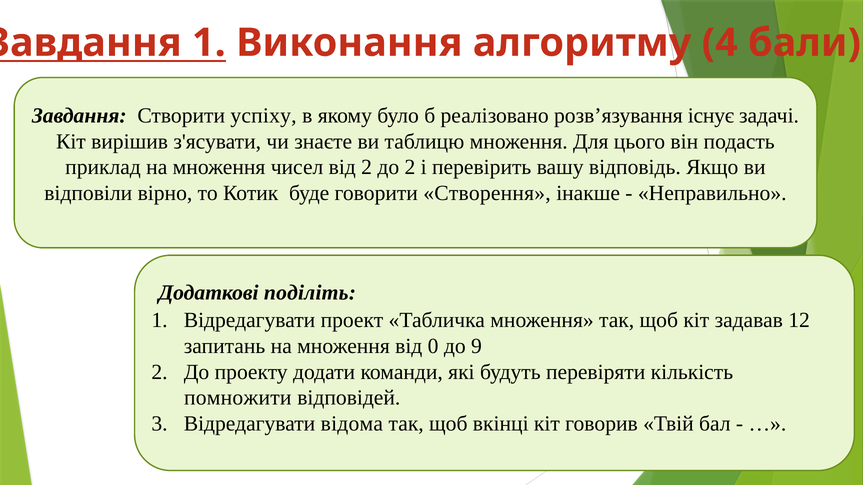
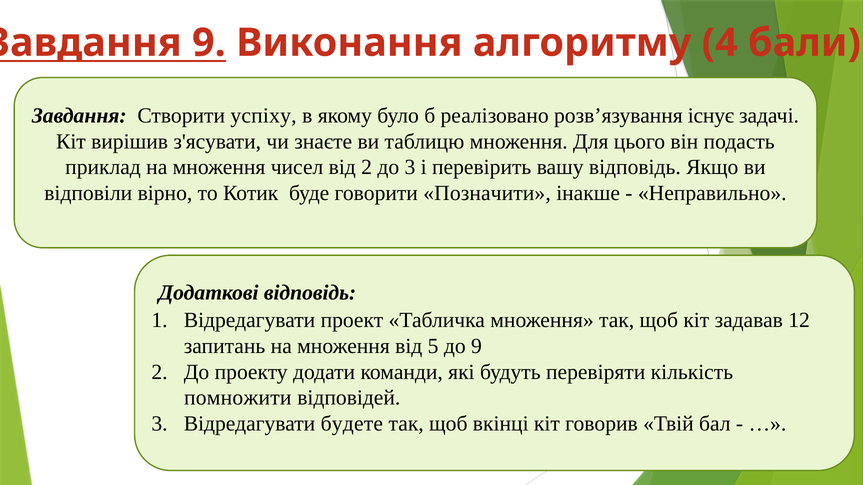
1 at (209, 43): 1 -> 9
до 2: 2 -> 3
Створення: Створення -> Позначити
Додаткові поділіть: поділіть -> відповідь
0: 0 -> 5
відома: відома -> будете
